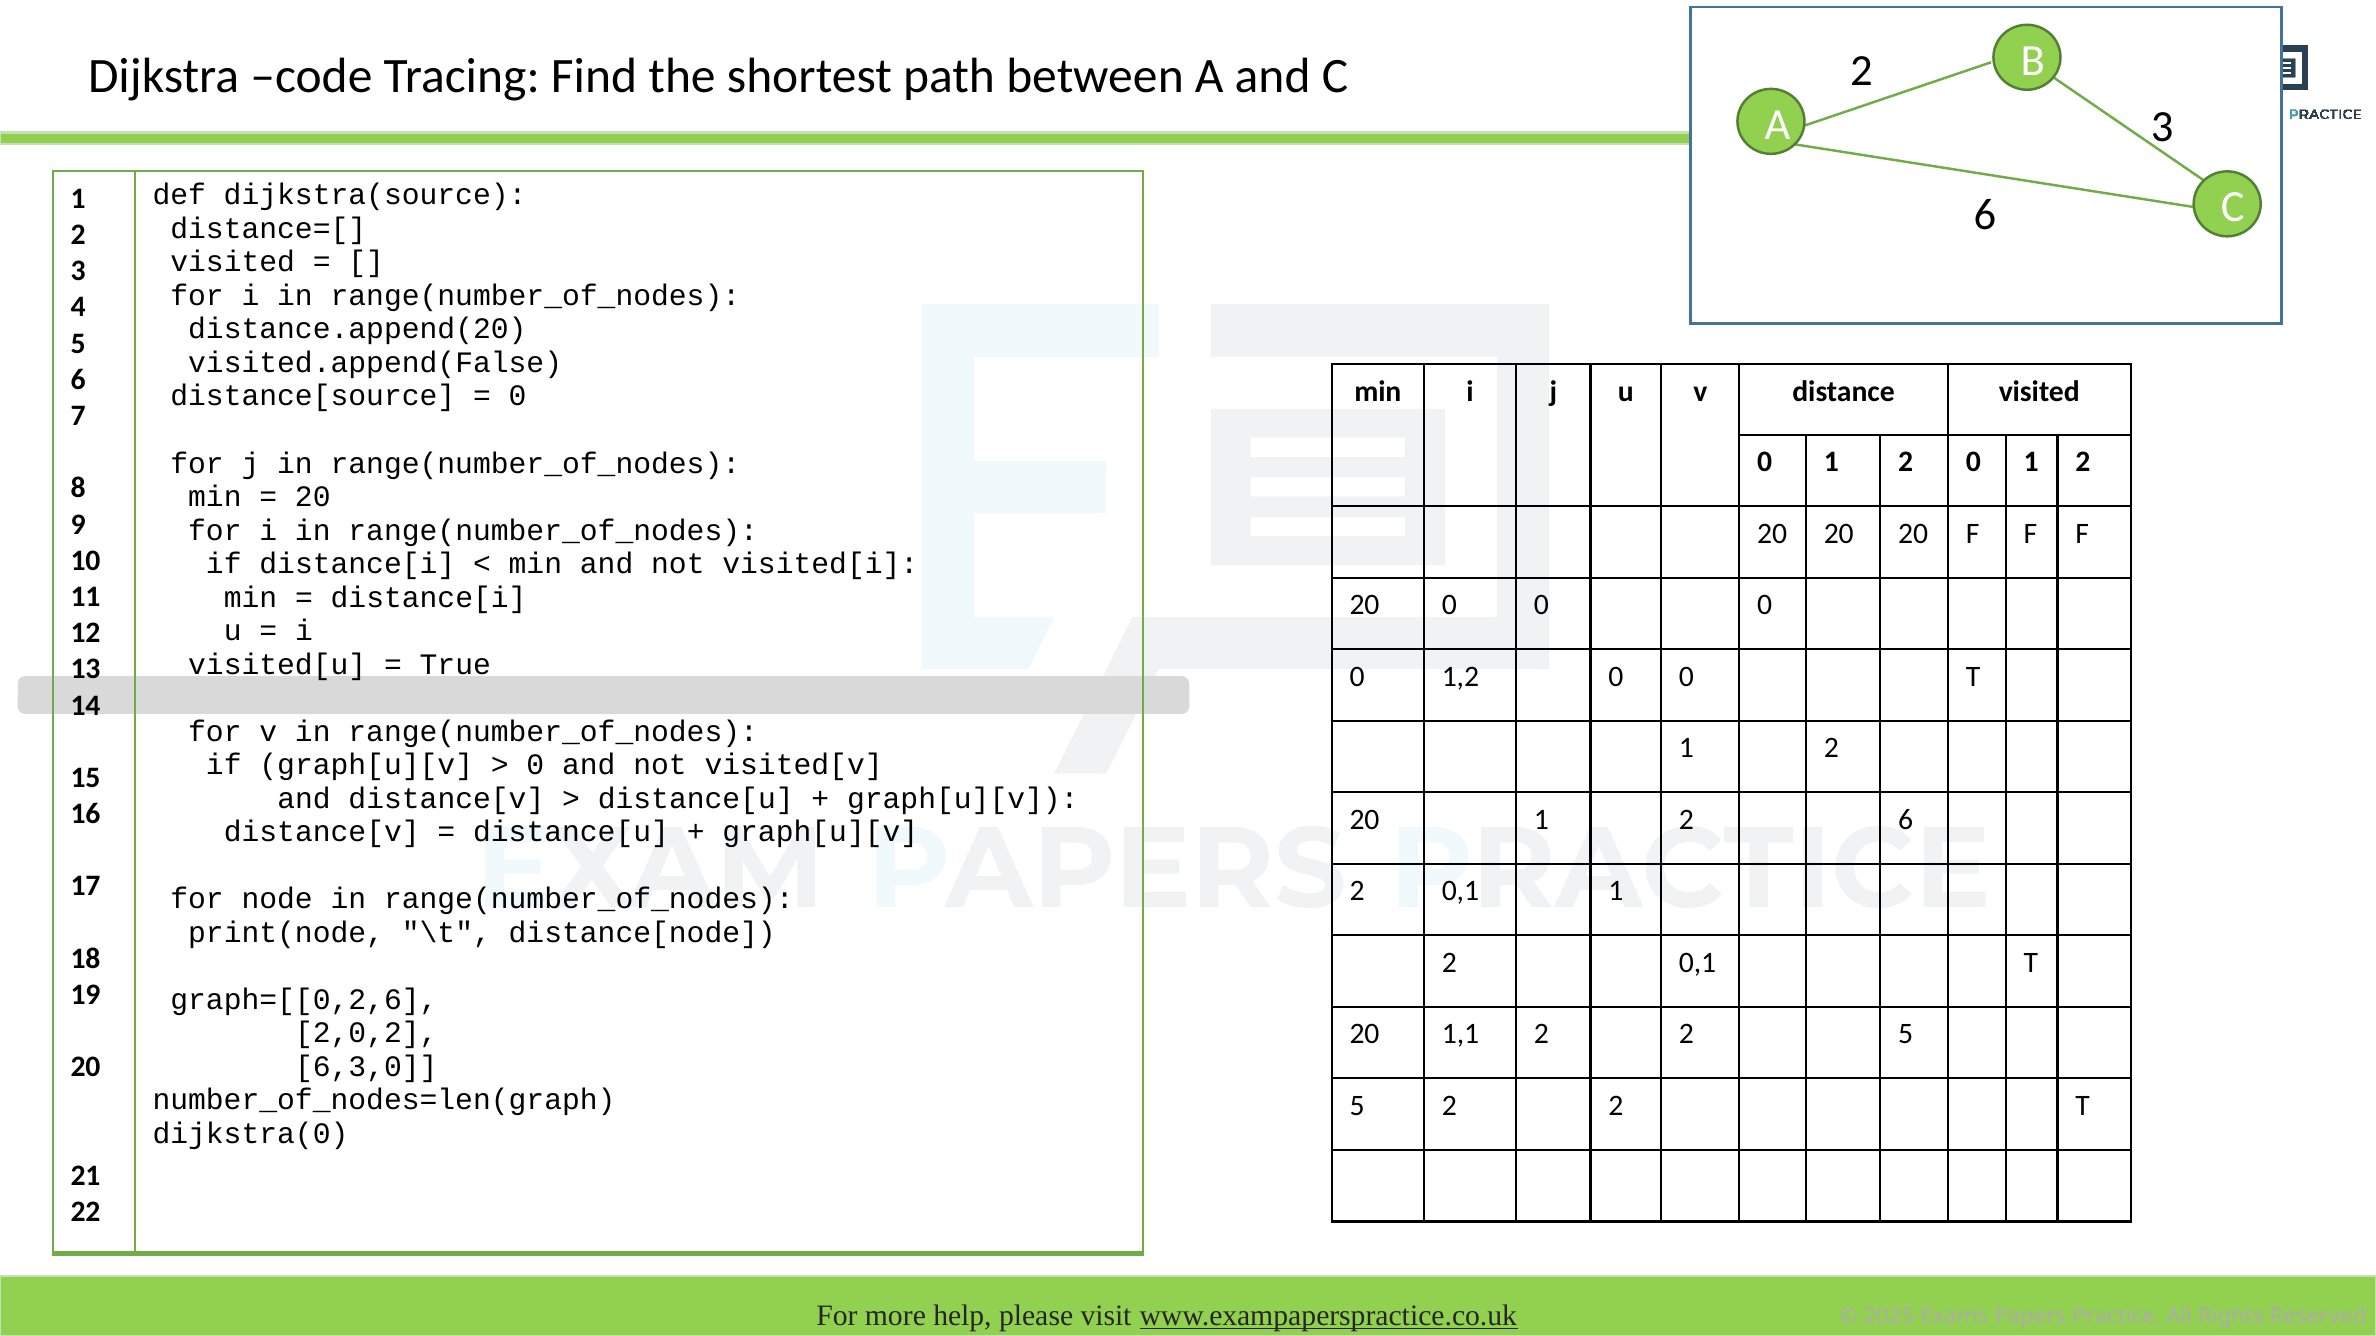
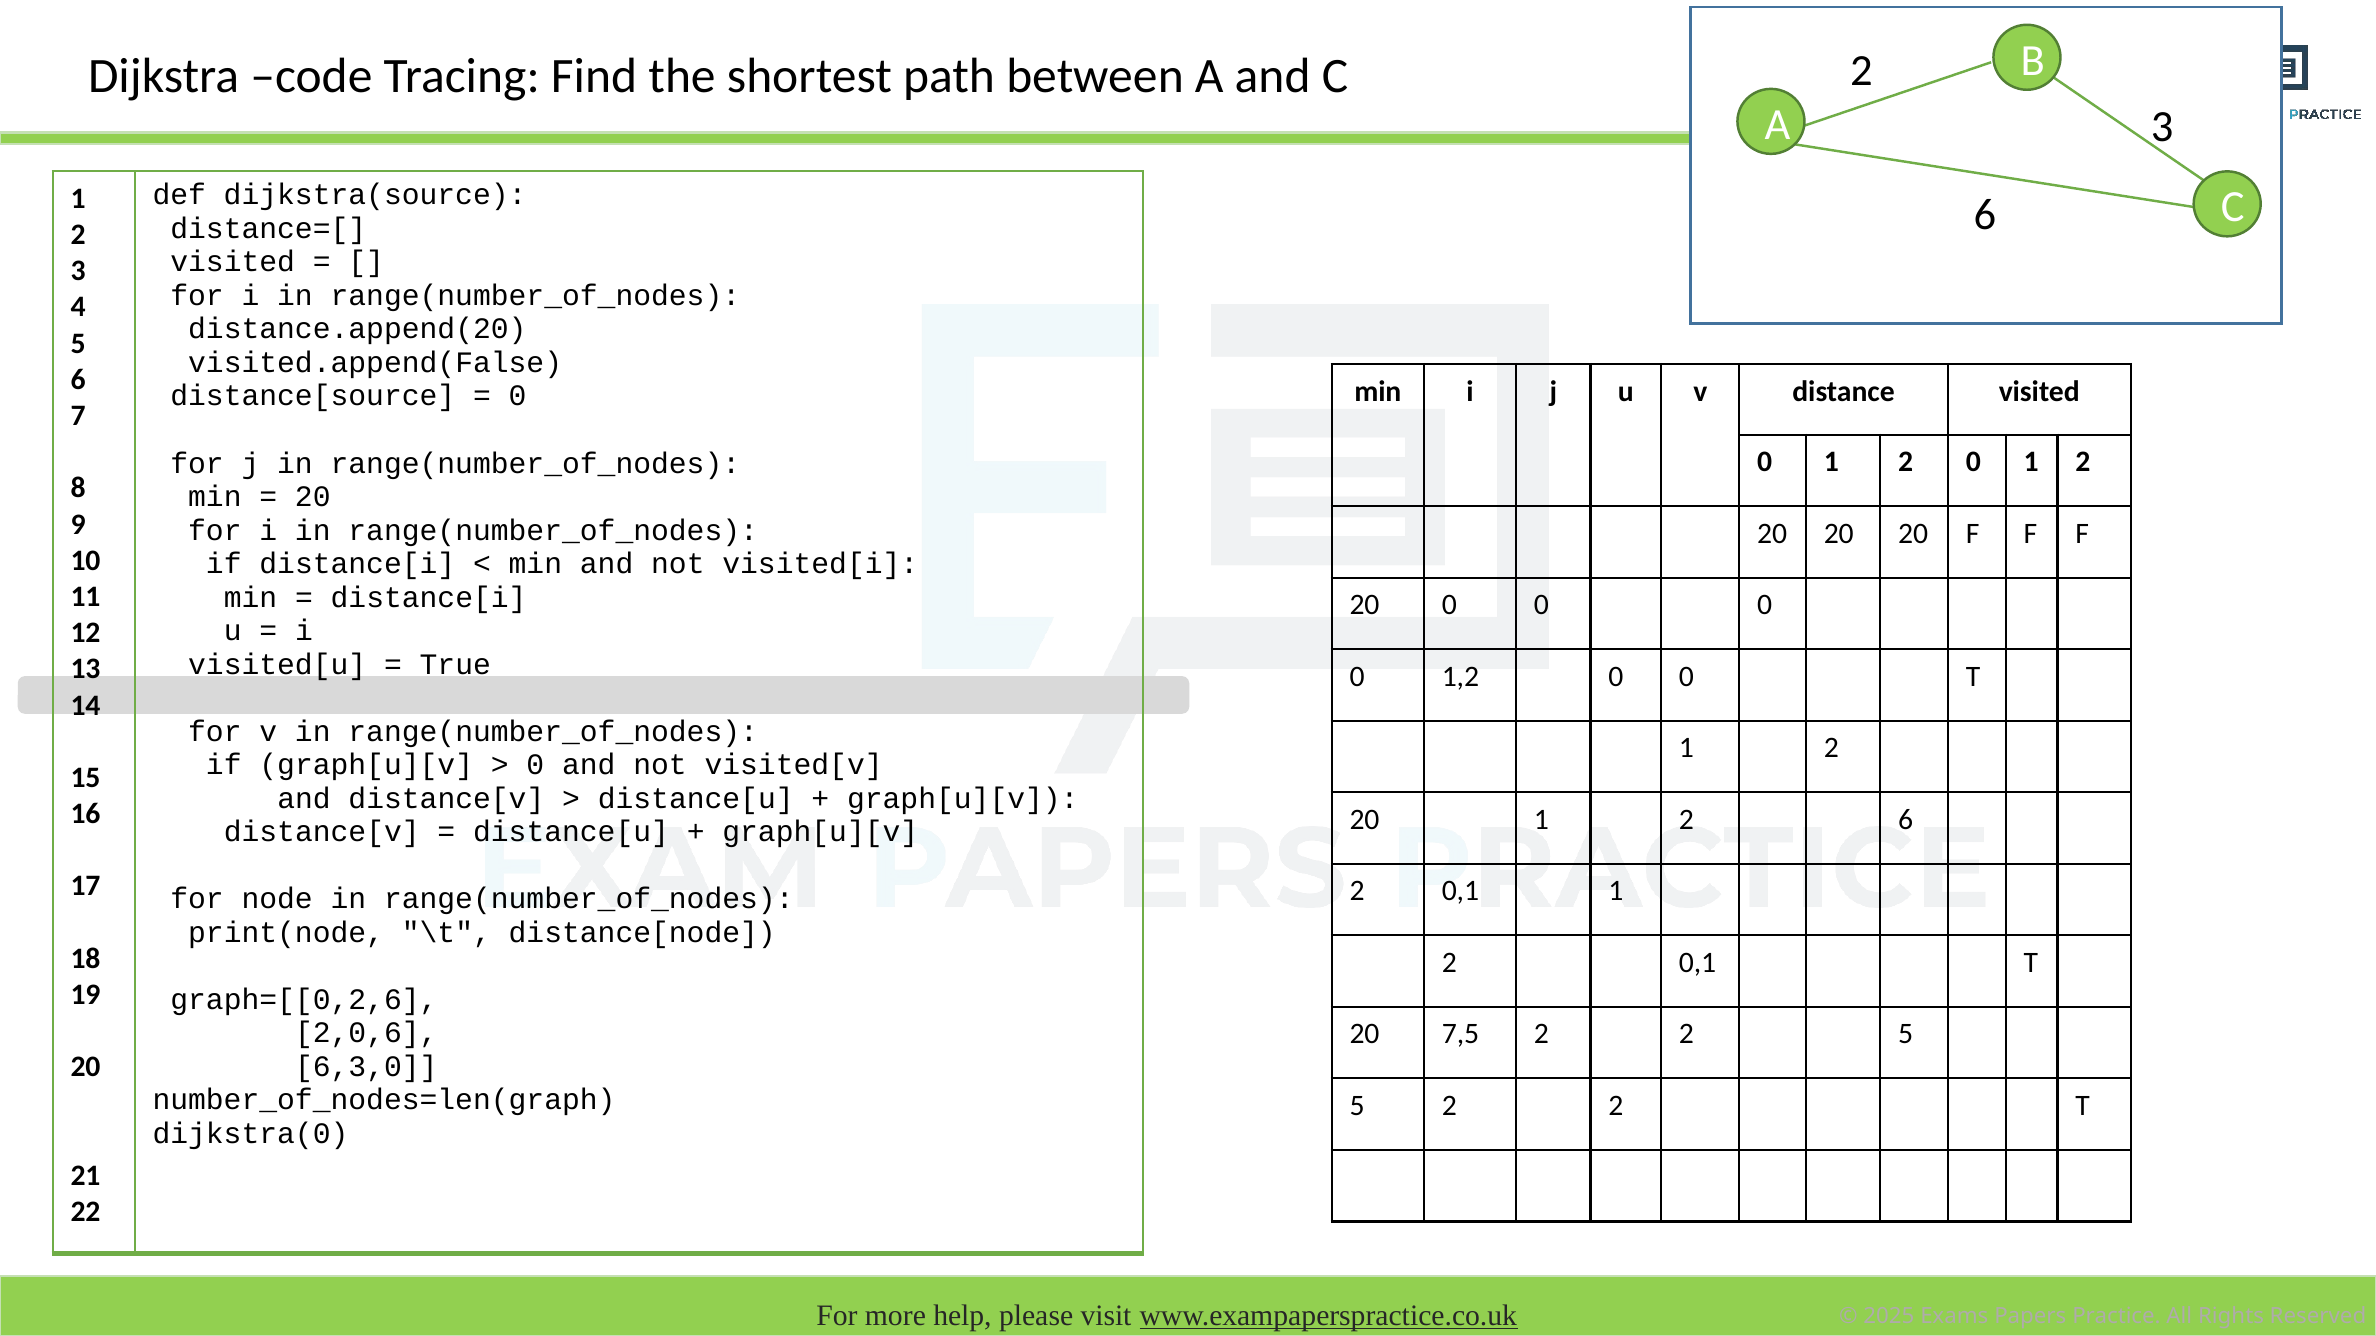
2,0,2: 2,0,2 -> 2,0,6
1,1: 1,1 -> 7,5
